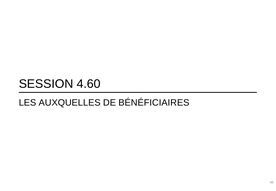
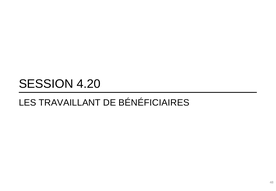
4.60: 4.60 -> 4.20
AUXQUELLES: AUXQUELLES -> TRAVAILLANT
